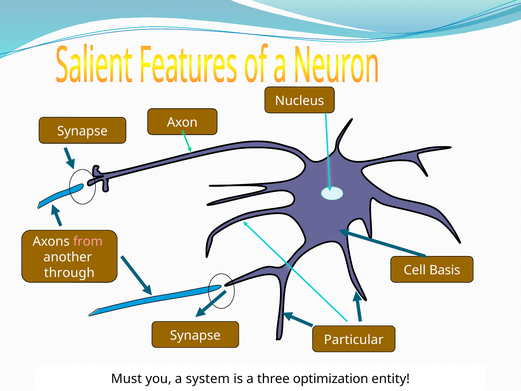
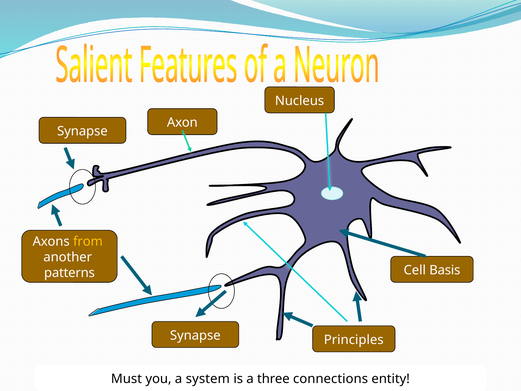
from colour: pink -> yellow
through: through -> patterns
Particular: Particular -> Principles
optimization: optimization -> connections
